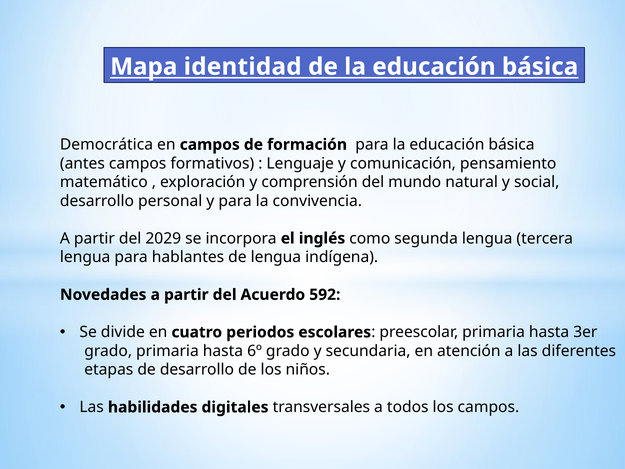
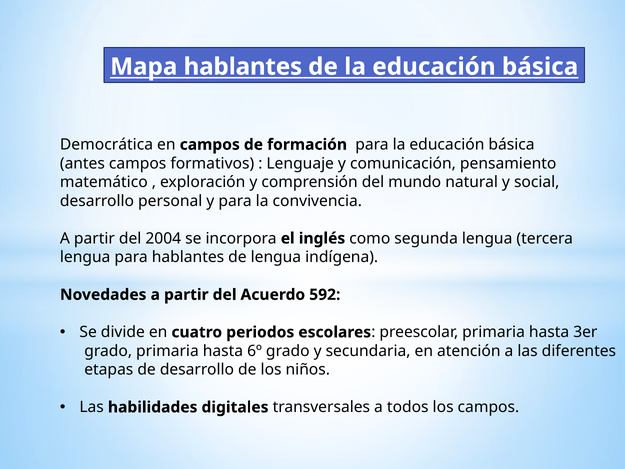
Mapa identidad: identidad -> hablantes
2029: 2029 -> 2004
